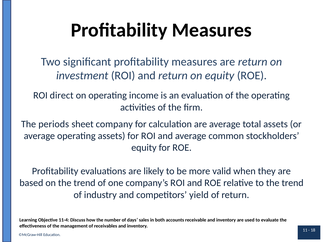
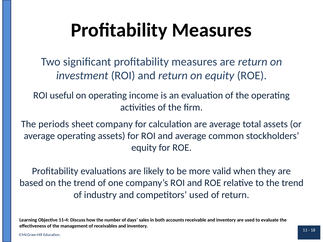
direct: direct -> useful
competitors yield: yield -> used
